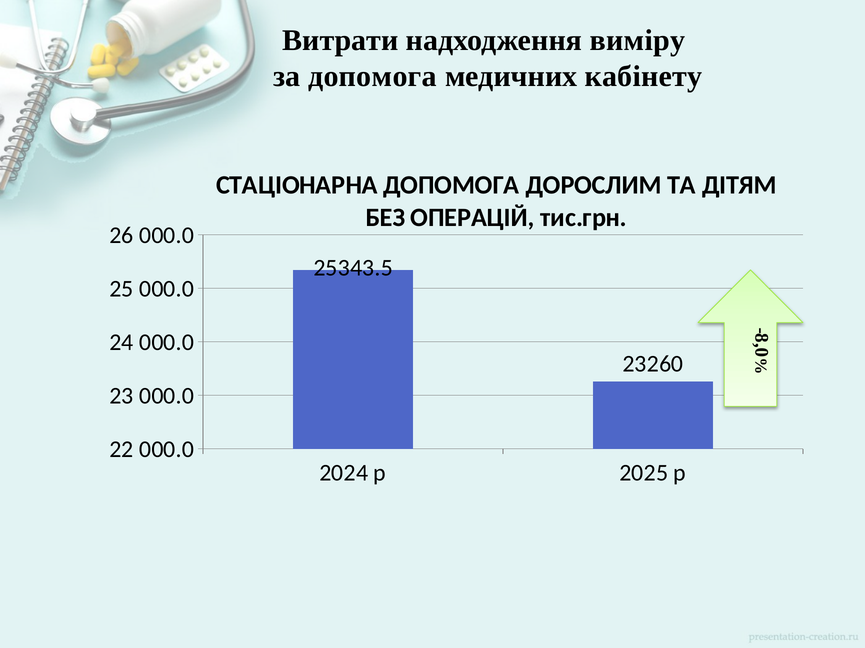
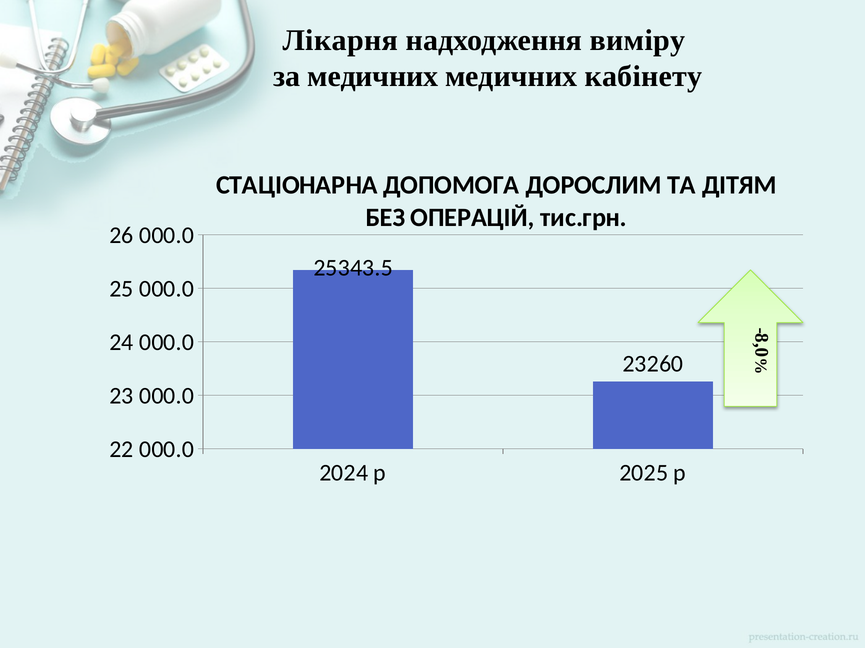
Витрати: Витрати -> Лікарня
за допомога: допомога -> медичних
